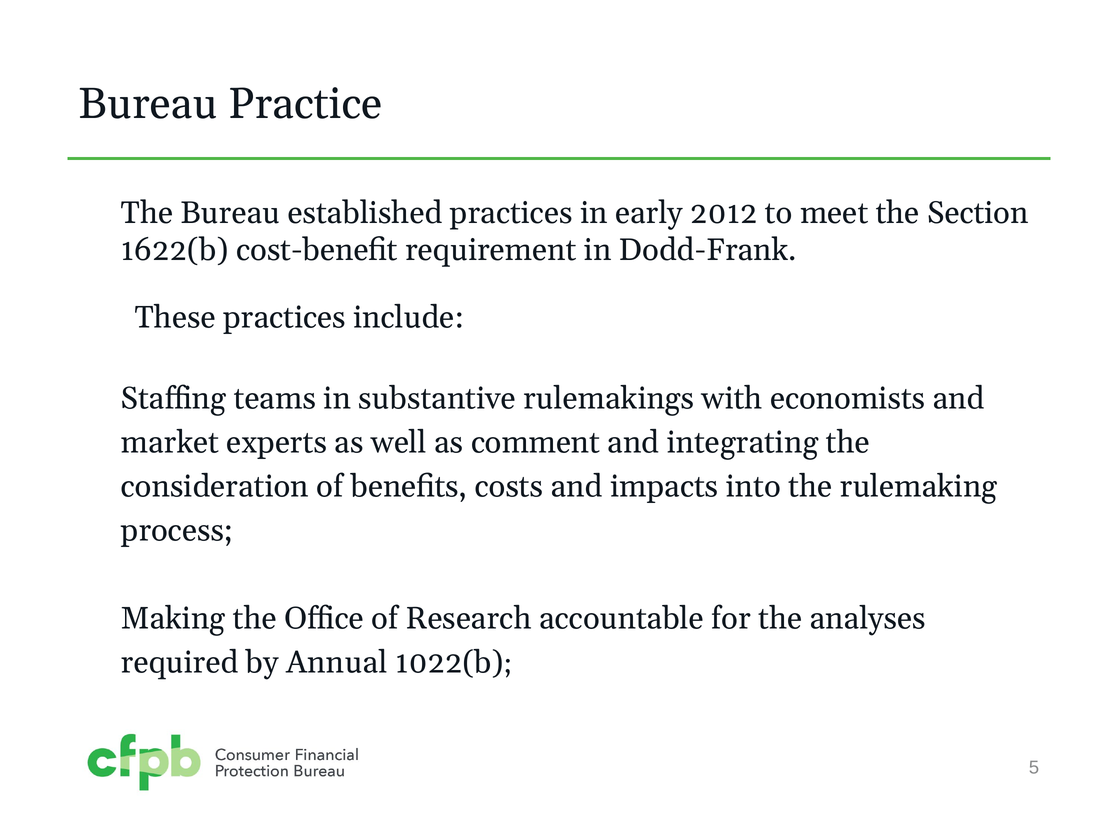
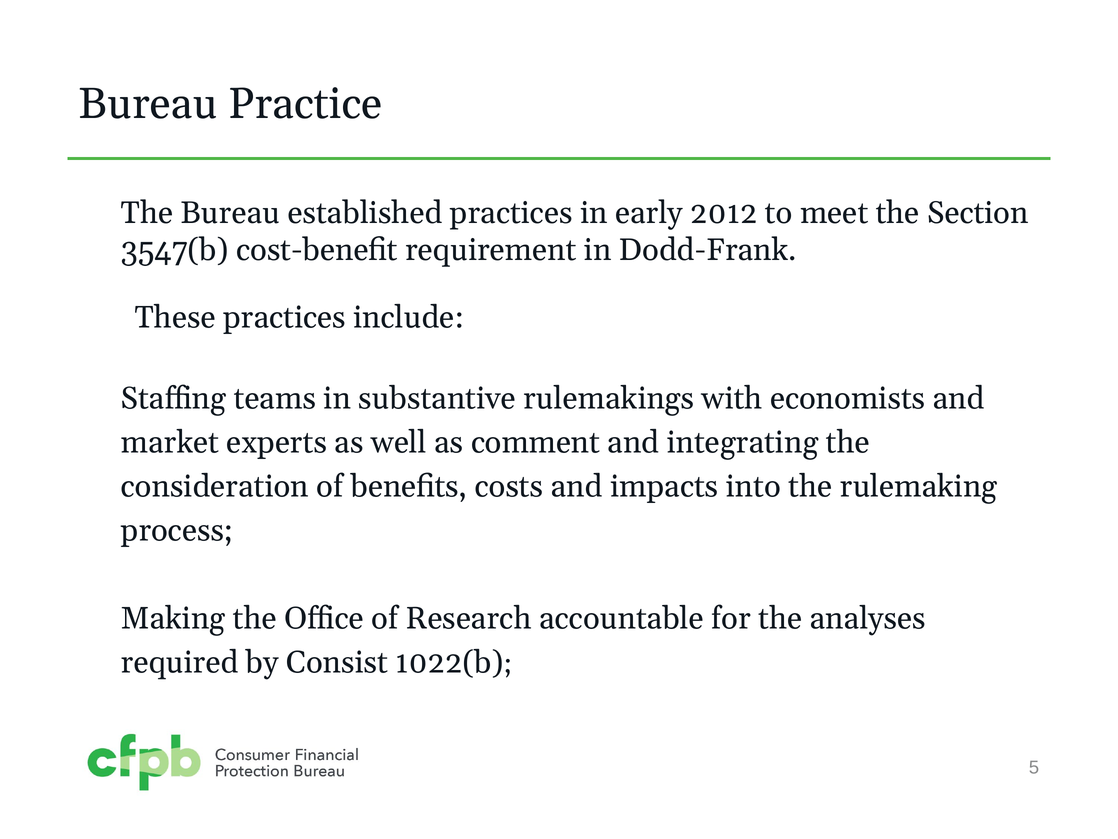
1622(b: 1622(b -> 3547(b
Annual: Annual -> Consist
